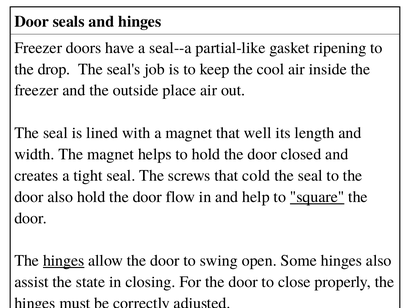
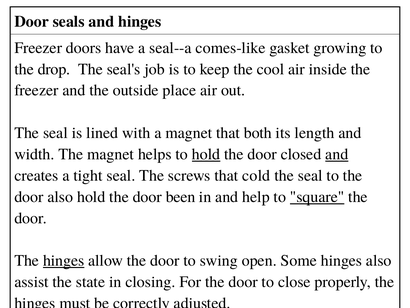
partial-like: partial-like -> comes-like
ripening: ripening -> growing
well: well -> both
hold at (206, 154) underline: none -> present
and at (337, 154) underline: none -> present
flow: flow -> been
